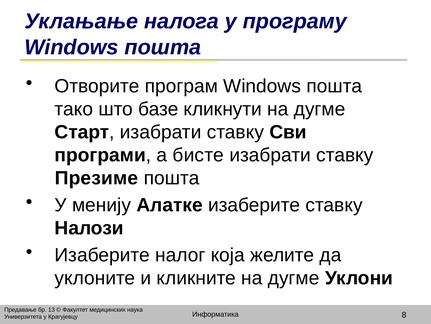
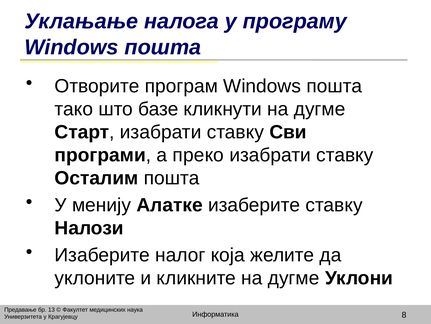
бисте: бисте -> преко
Презиме: Презиме -> Осталим
